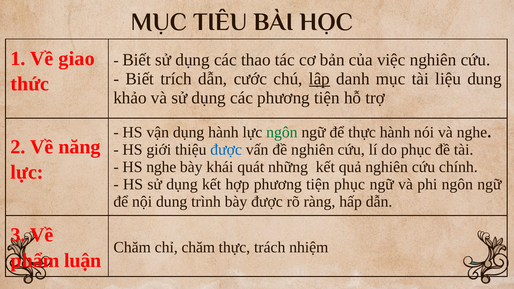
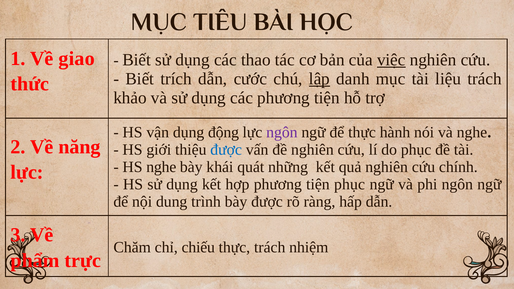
việc underline: none -> present
liệu dung: dung -> trách
dụng hành: hành -> động
ngôn at (282, 132) colour: green -> purple
chỉ chăm: chăm -> chiếu
luận: luận -> trực
